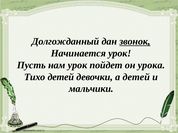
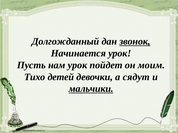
урока: урока -> моим
а детей: детей -> сядут
мальчики underline: none -> present
